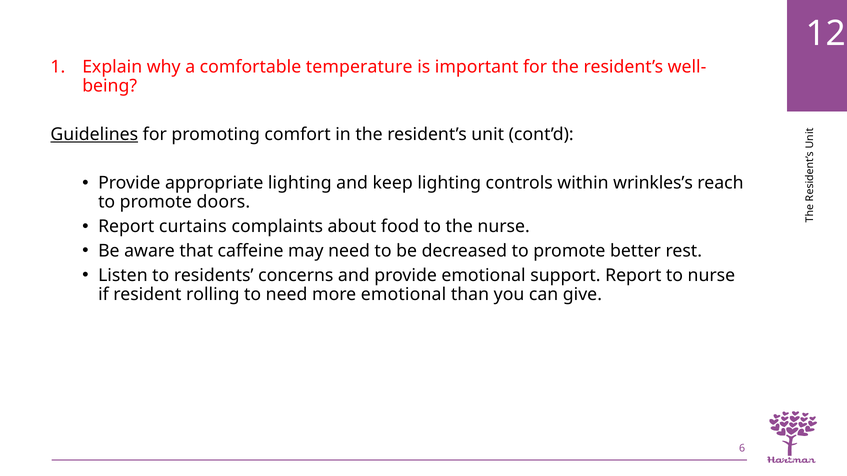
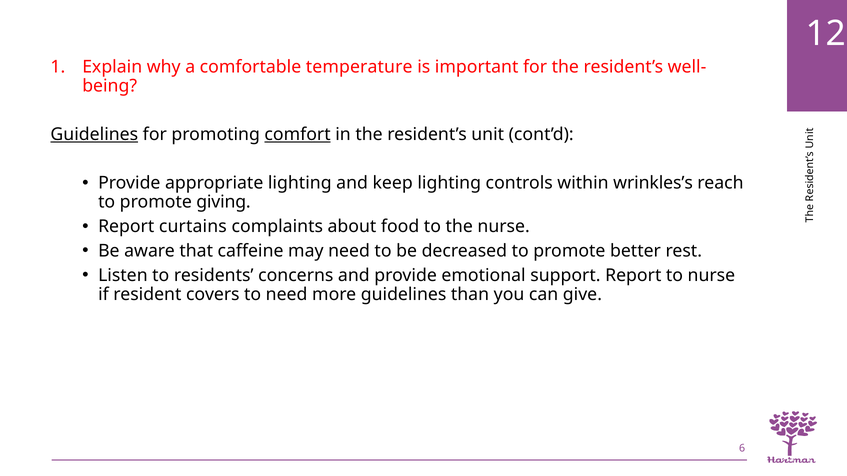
comfort underline: none -> present
doors: doors -> giving
rolling: rolling -> covers
more emotional: emotional -> guidelines
